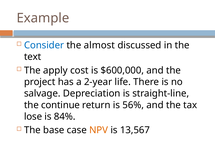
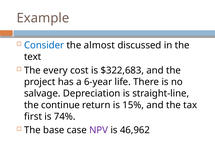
apply: apply -> every
$600,000: $600,000 -> $322,683
2-year: 2-year -> 6-year
56%: 56% -> 15%
lose: lose -> first
84%: 84% -> 74%
NPV colour: orange -> purple
13,567: 13,567 -> 46,962
